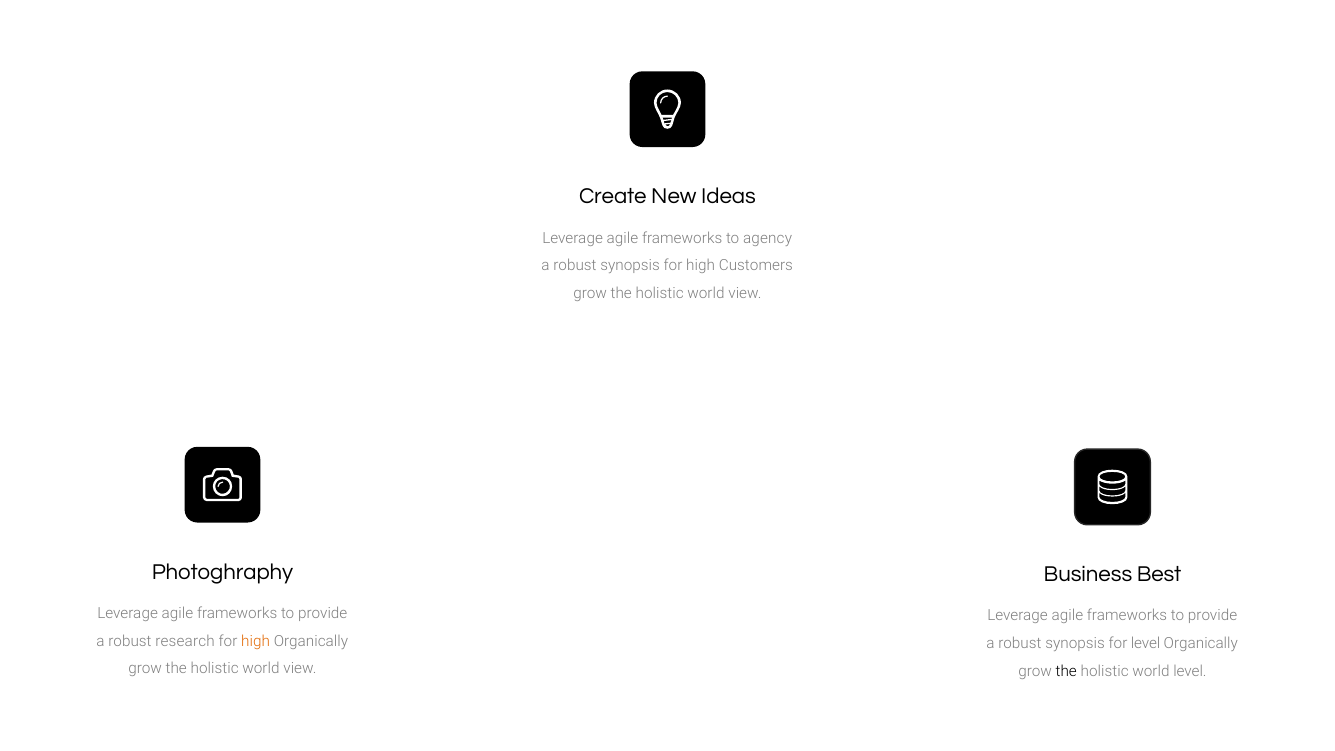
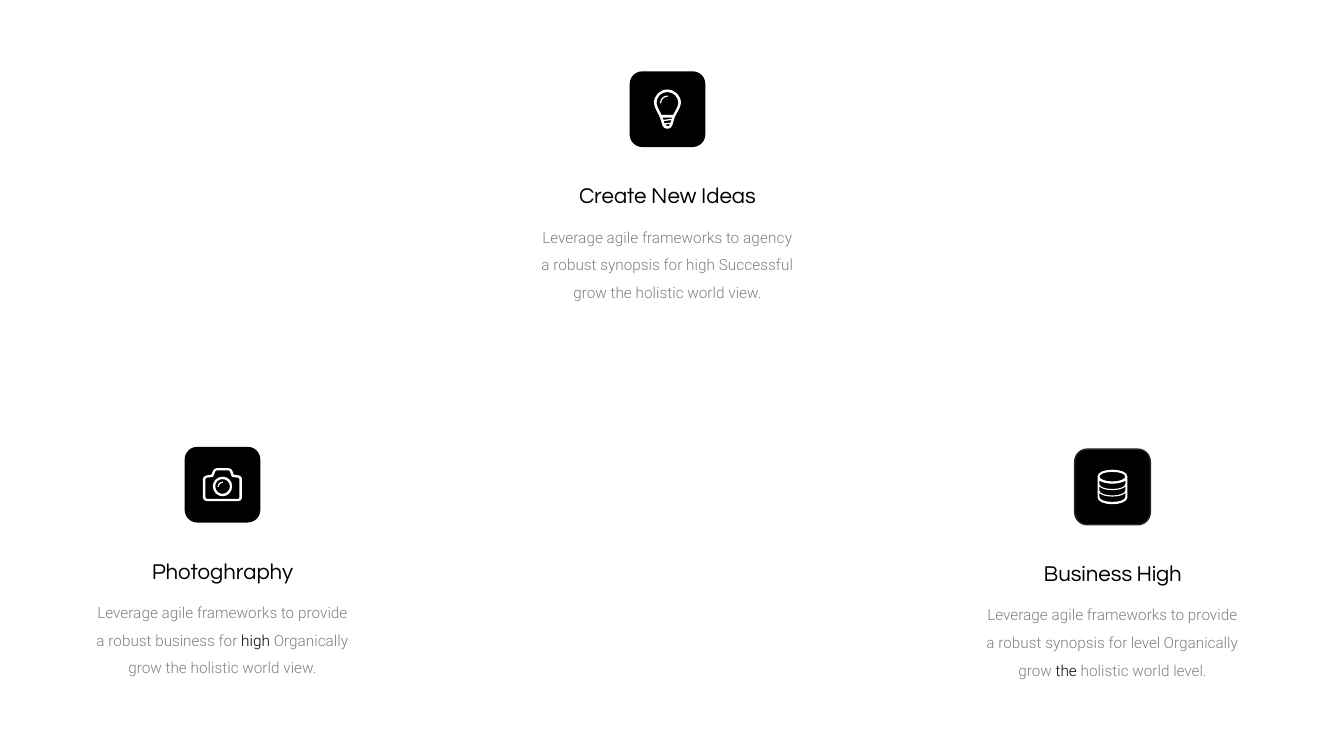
Customers: Customers -> Successful
Business Best: Best -> High
robust research: research -> business
high at (256, 641) colour: orange -> black
